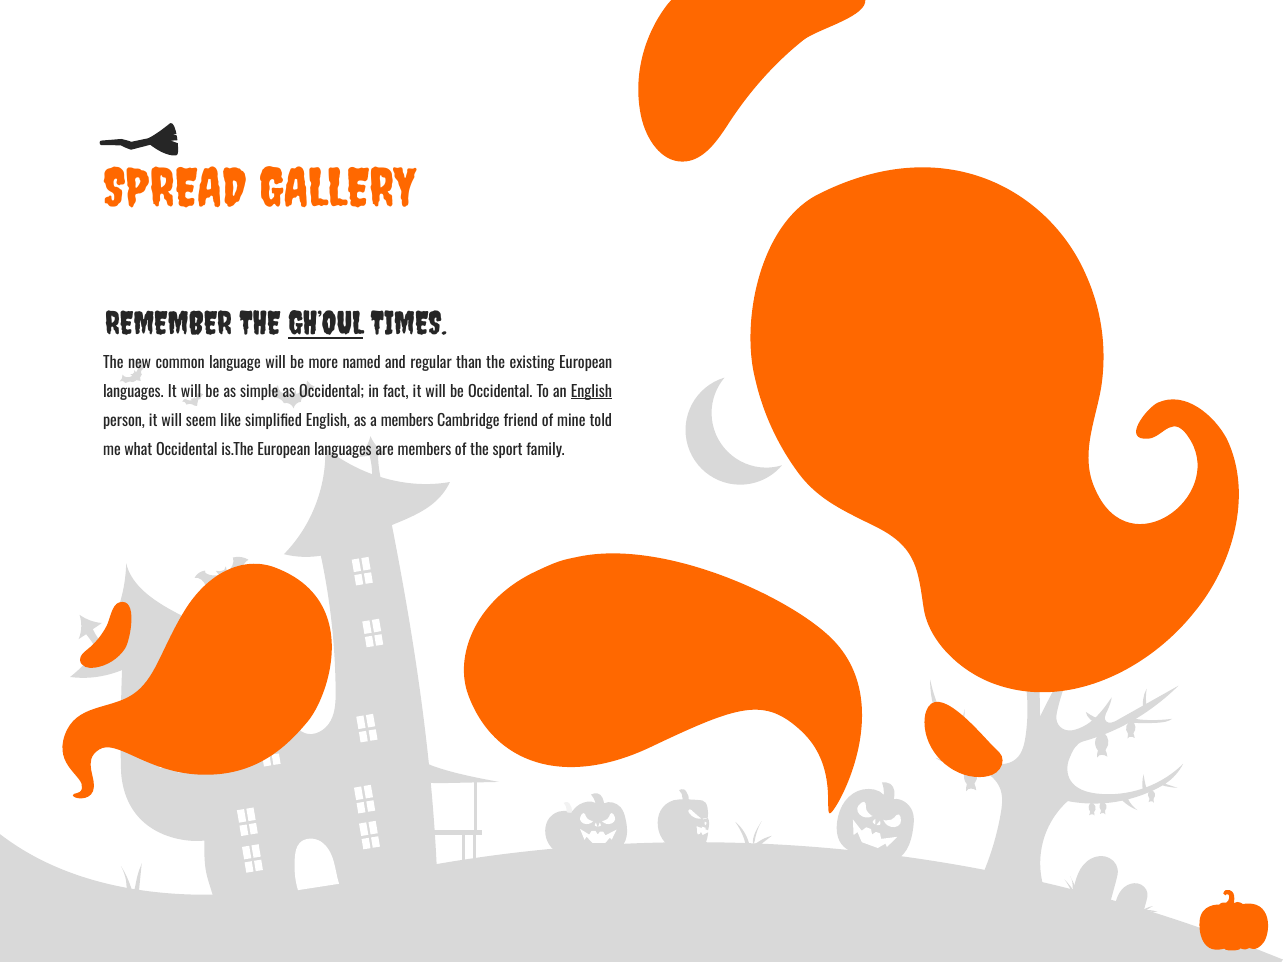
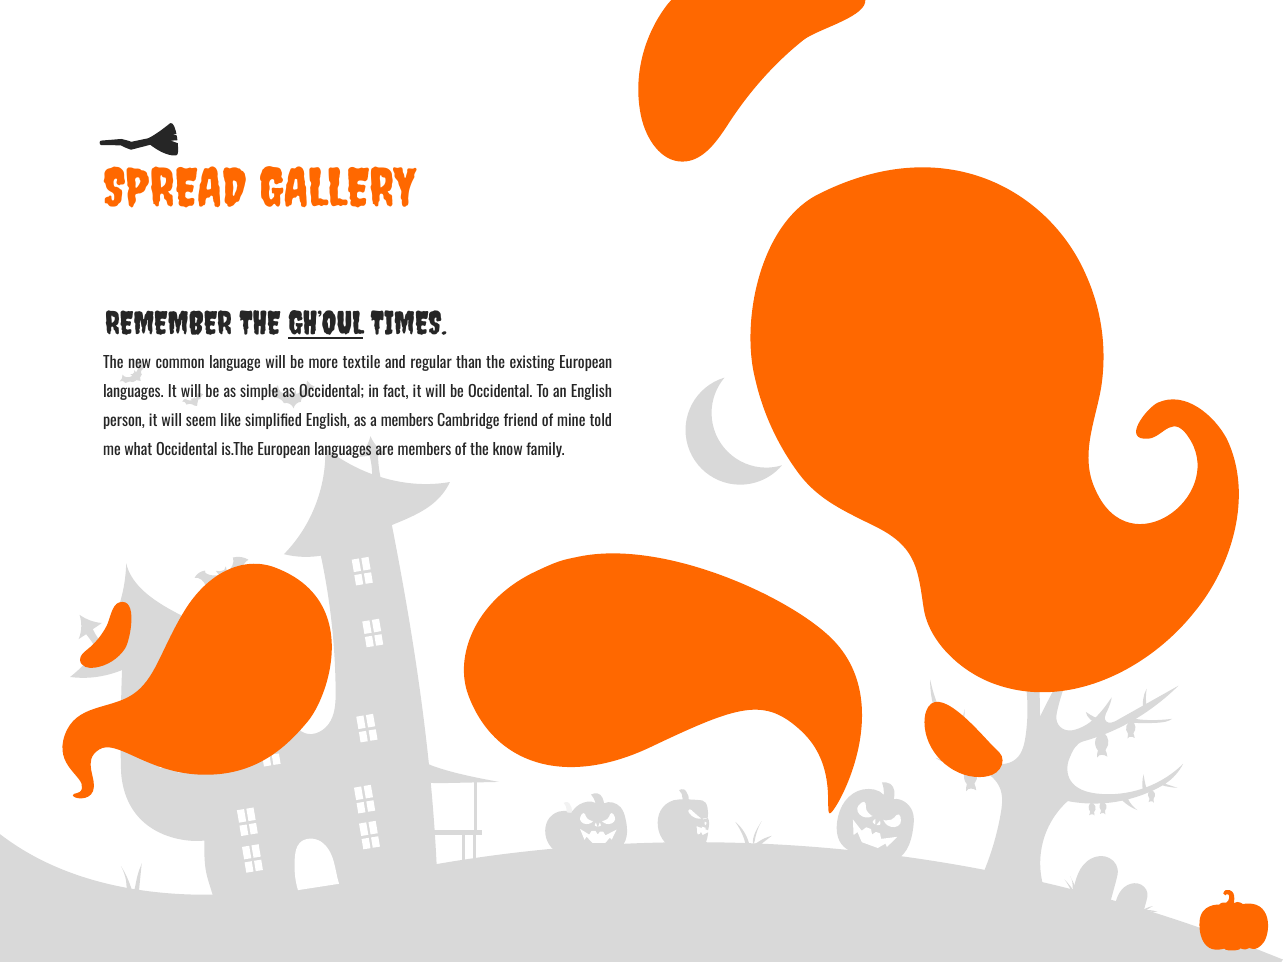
named: named -> textile
English at (591, 392) underline: present -> none
sport: sport -> know
